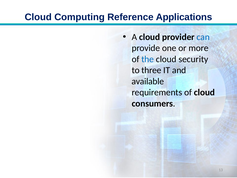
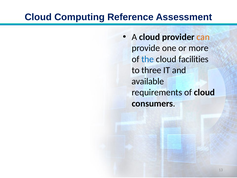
Applications: Applications -> Assessment
can colour: blue -> orange
security: security -> facilities
